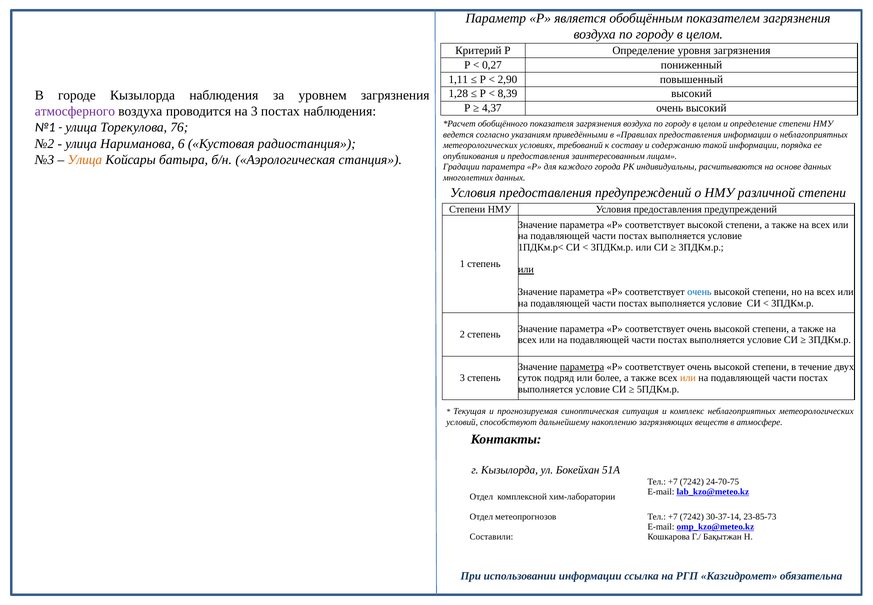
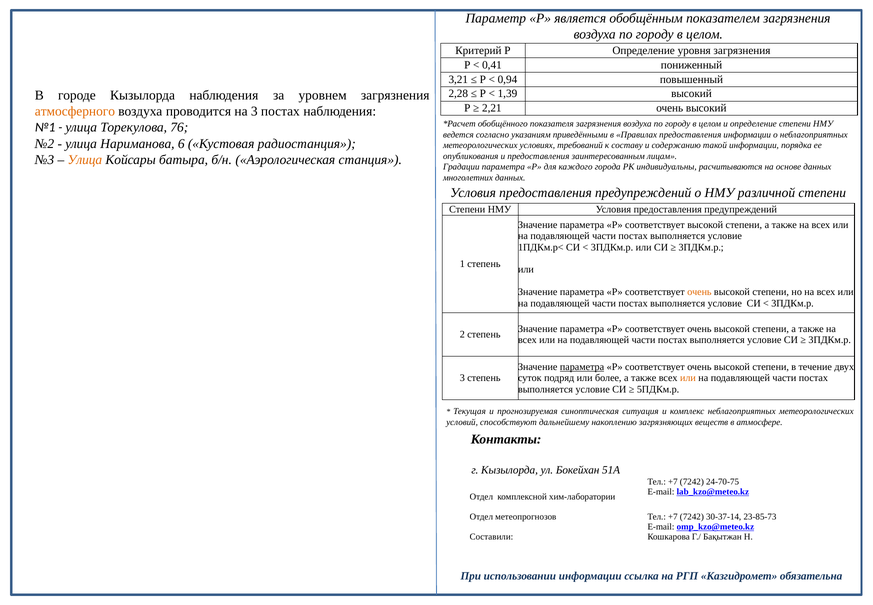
0,27: 0,27 -> 0,41
1,11: 1,11 -> 3,21
2,90: 2,90 -> 0,94
1,28: 1,28 -> 2,28
8,39: 8,39 -> 1,39
4,37: 4,37 -> 2,21
атмосферного colour: purple -> orange
или at (526, 269) underline: present -> none
очень at (699, 292) colour: blue -> orange
